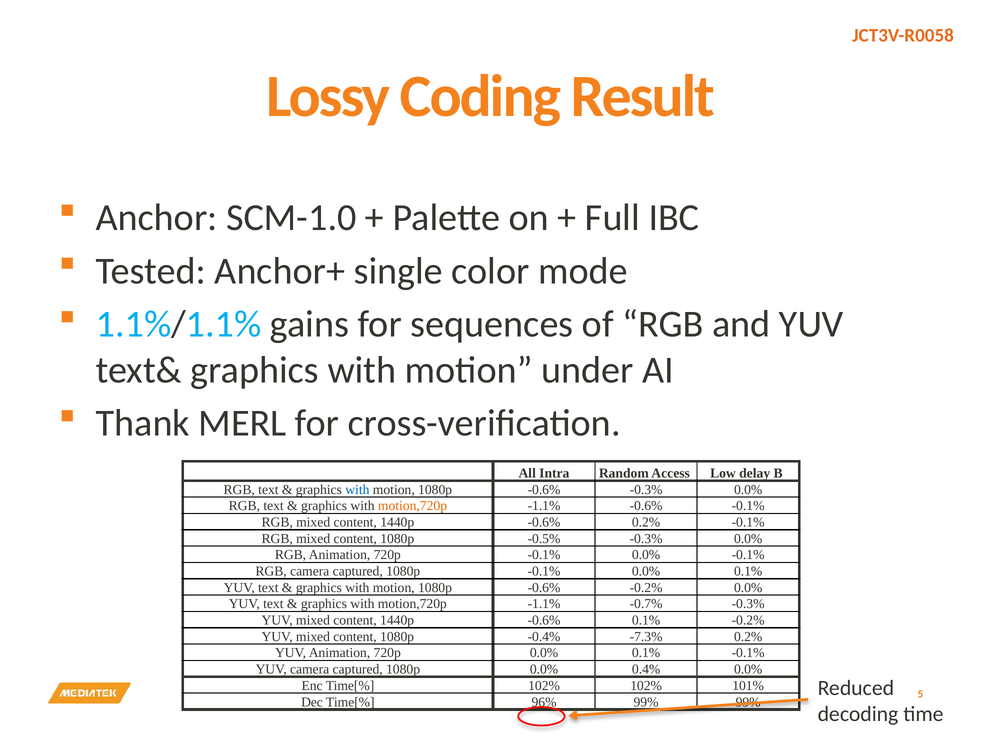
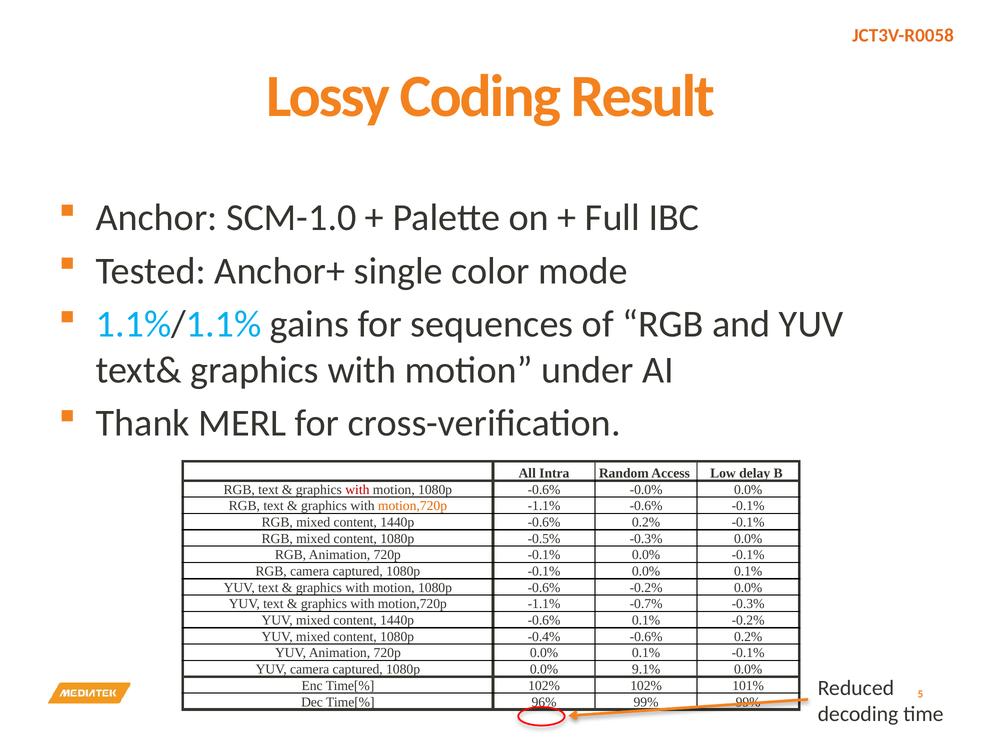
with at (357, 490) colour: blue -> red
-0.6% -0.3%: -0.3% -> -0.0%
-0.4% -7.3%: -7.3% -> -0.6%
0.4%: 0.4% -> 9.1%
